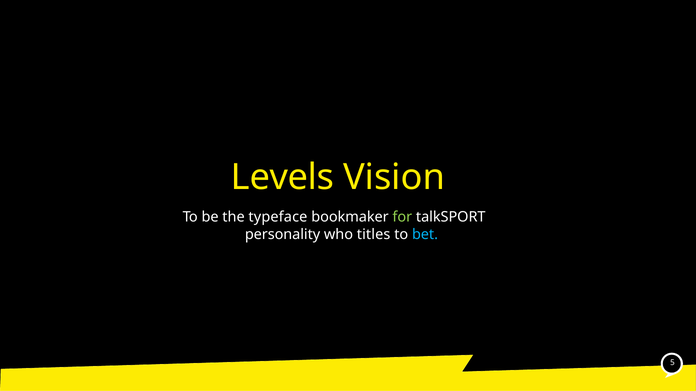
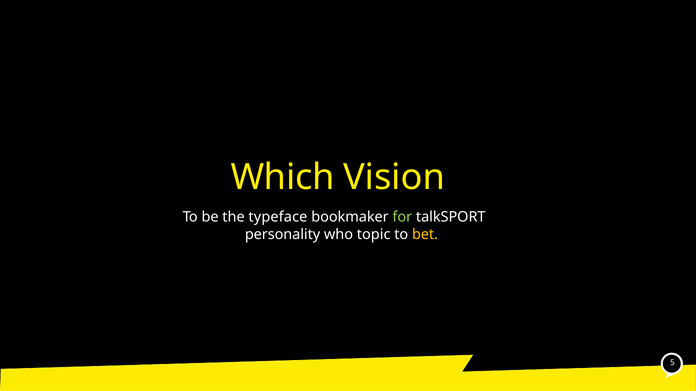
Levels: Levels -> Which
titles: titles -> topic
bet colour: light blue -> yellow
